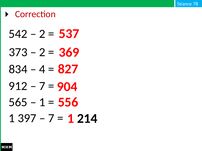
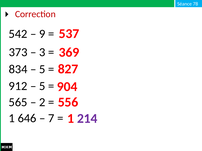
2 at (42, 34): 2 -> 9
2 at (42, 52): 2 -> 3
4 at (42, 69): 4 -> 5
7 at (42, 86): 7 -> 5
1 at (42, 102): 1 -> 2
214 colour: black -> purple
397: 397 -> 646
